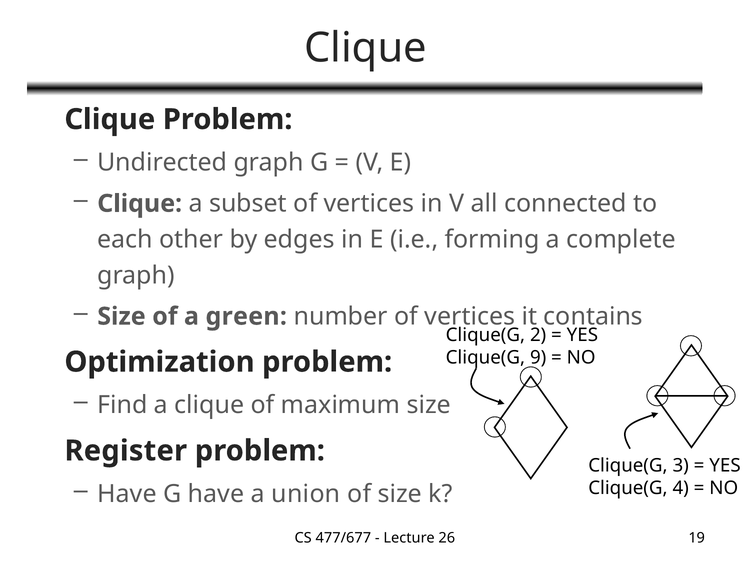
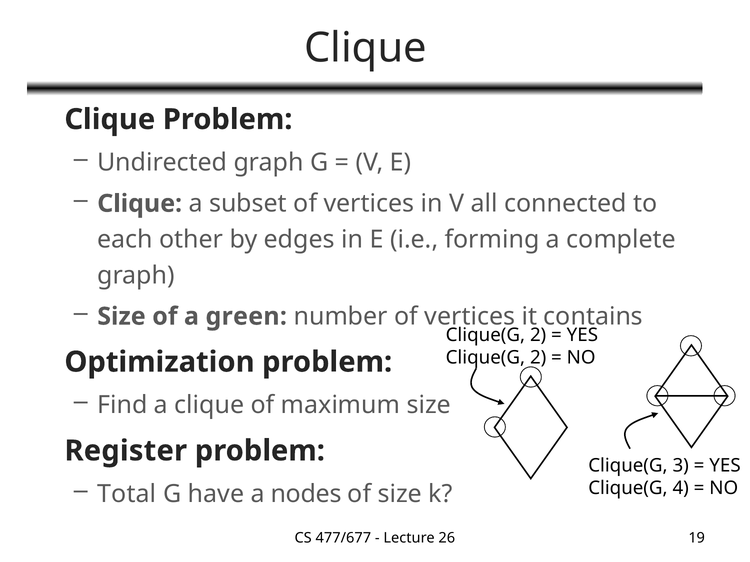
9 at (538, 358): 9 -> 2
Have at (127, 494): Have -> Total
union: union -> nodes
